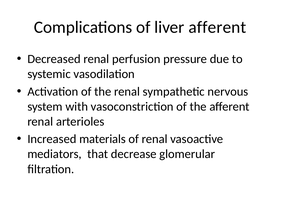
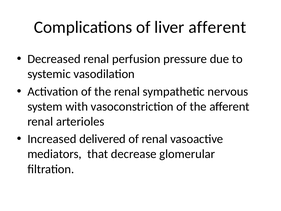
materials: materials -> delivered
